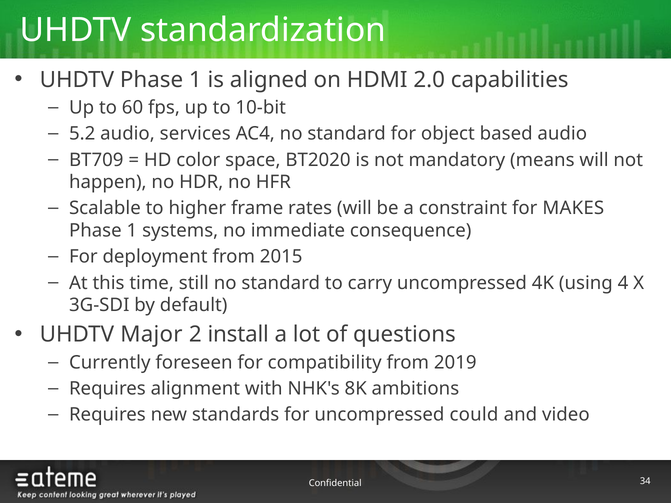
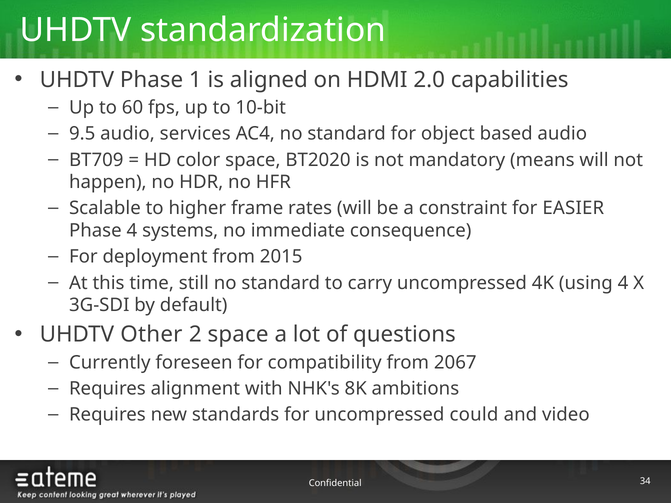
5.2: 5.2 -> 9.5
MAKES: MAKES -> EASIER
1 at (132, 231): 1 -> 4
Major: Major -> Other
2 install: install -> space
2019: 2019 -> 2067
